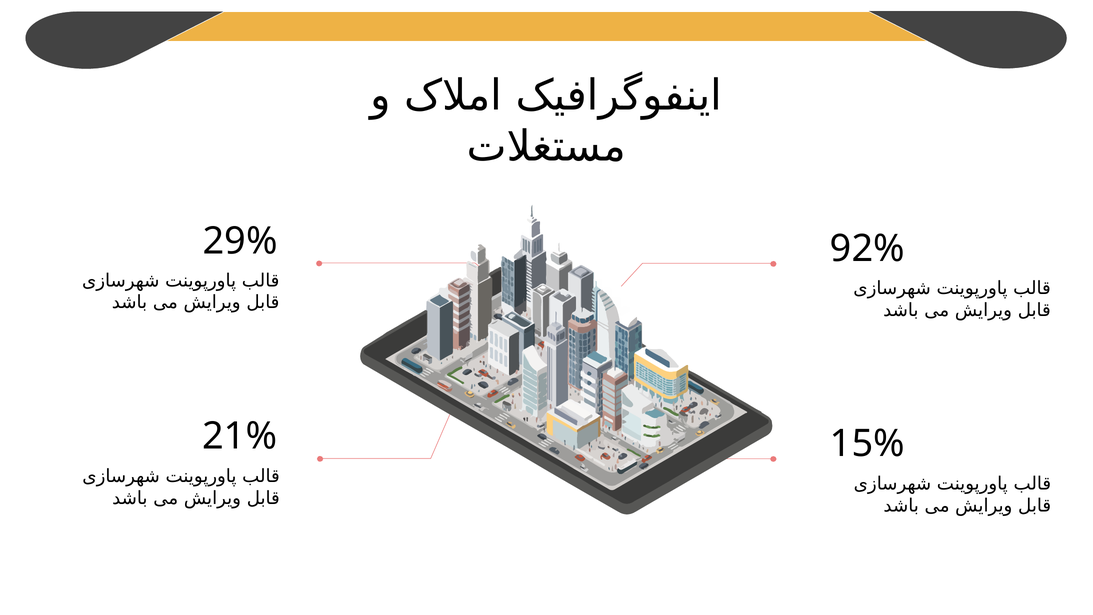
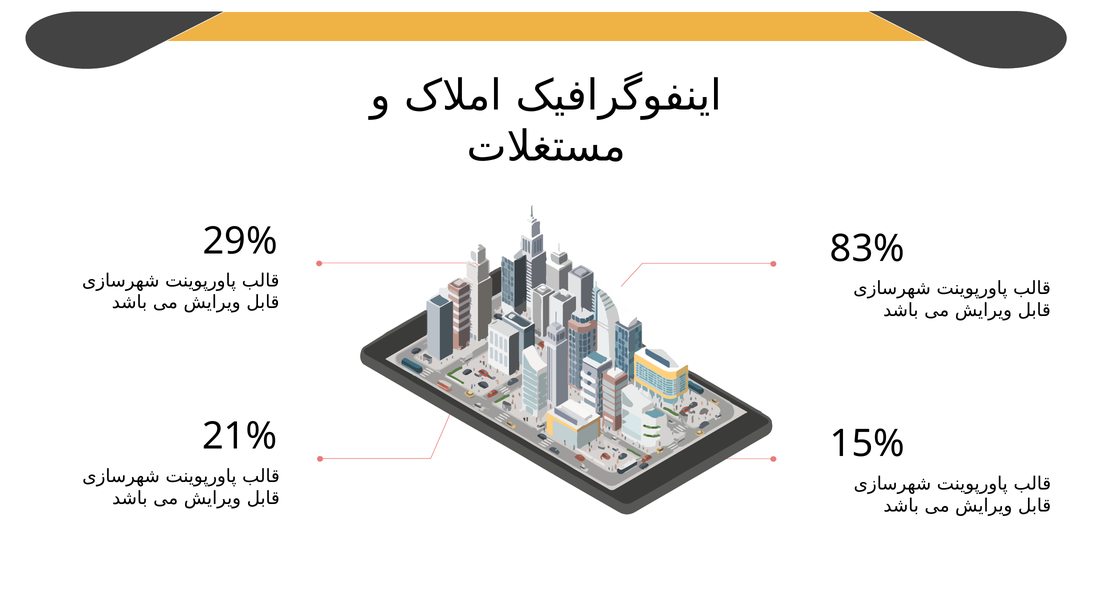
92%: 92% -> 83%
